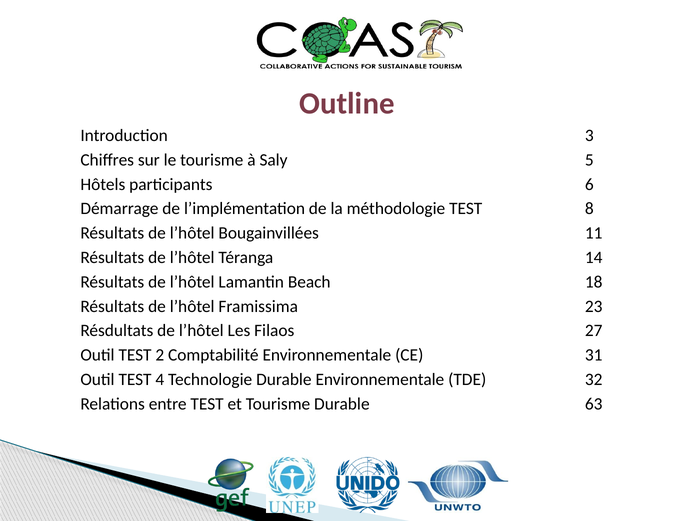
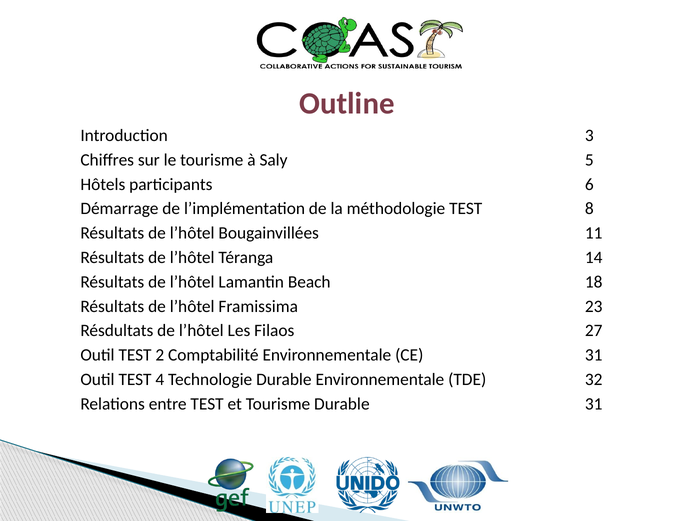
Durable 63: 63 -> 31
